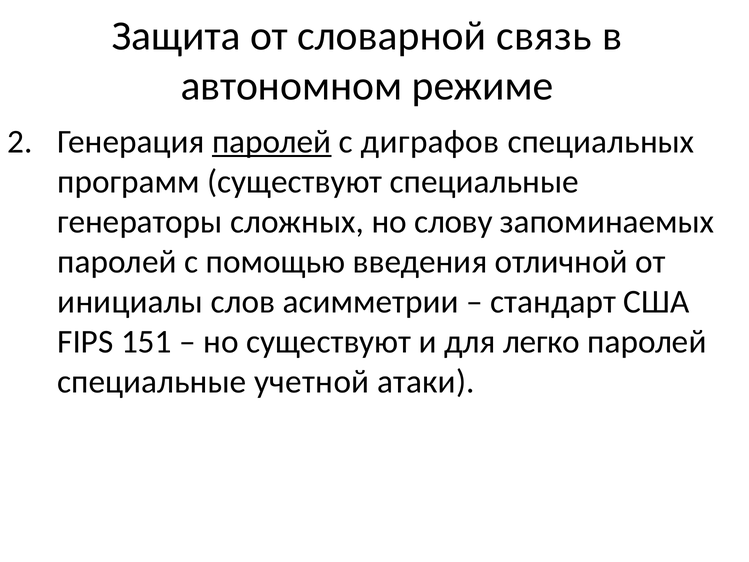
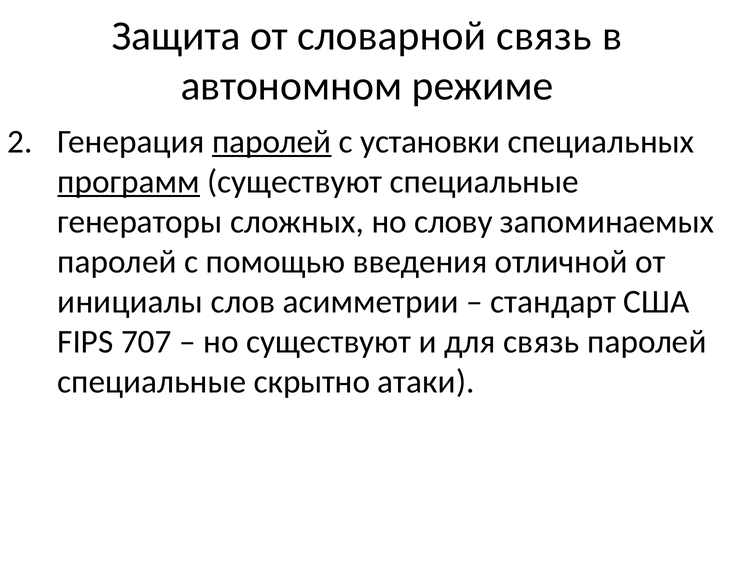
диграфов: диграфов -> установки
программ underline: none -> present
151: 151 -> 707
для легко: легко -> связь
учетной: учетной -> скрытно
